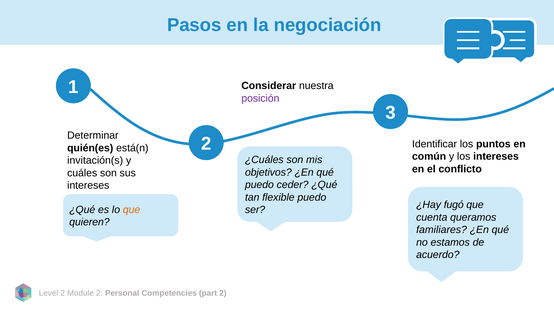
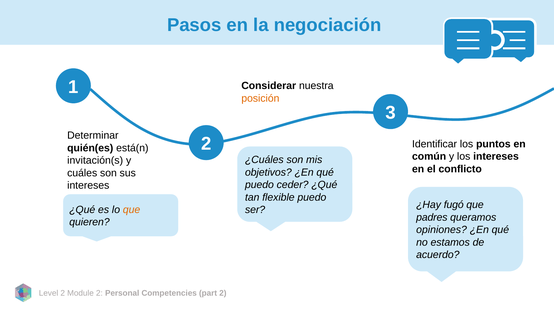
posición colour: purple -> orange
cuenta: cuenta -> padres
familiares: familiares -> opiniones
